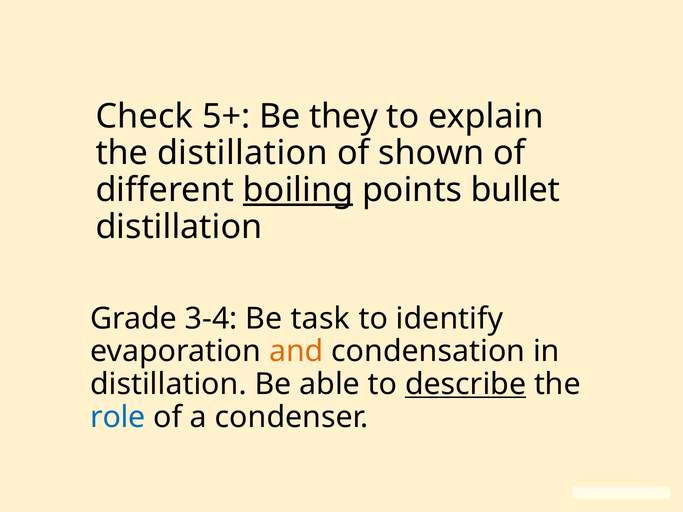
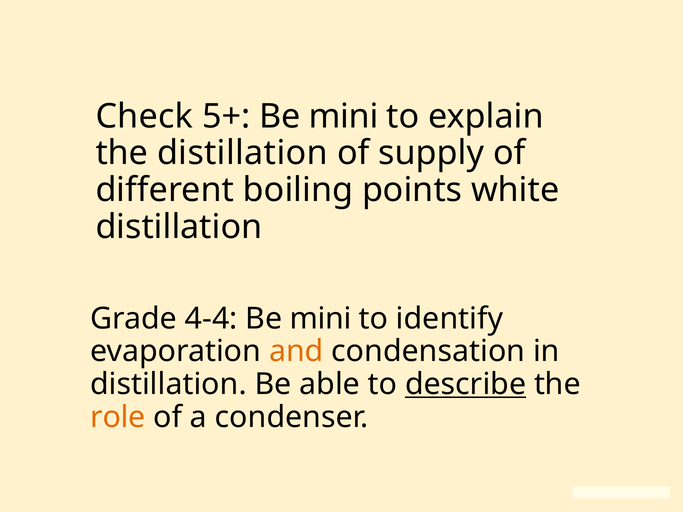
5+ Be they: they -> mini
shown: shown -> supply
boiling underline: present -> none
bullet: bullet -> white
3-4: 3-4 -> 4-4
task at (320, 319): task -> mini
role colour: blue -> orange
